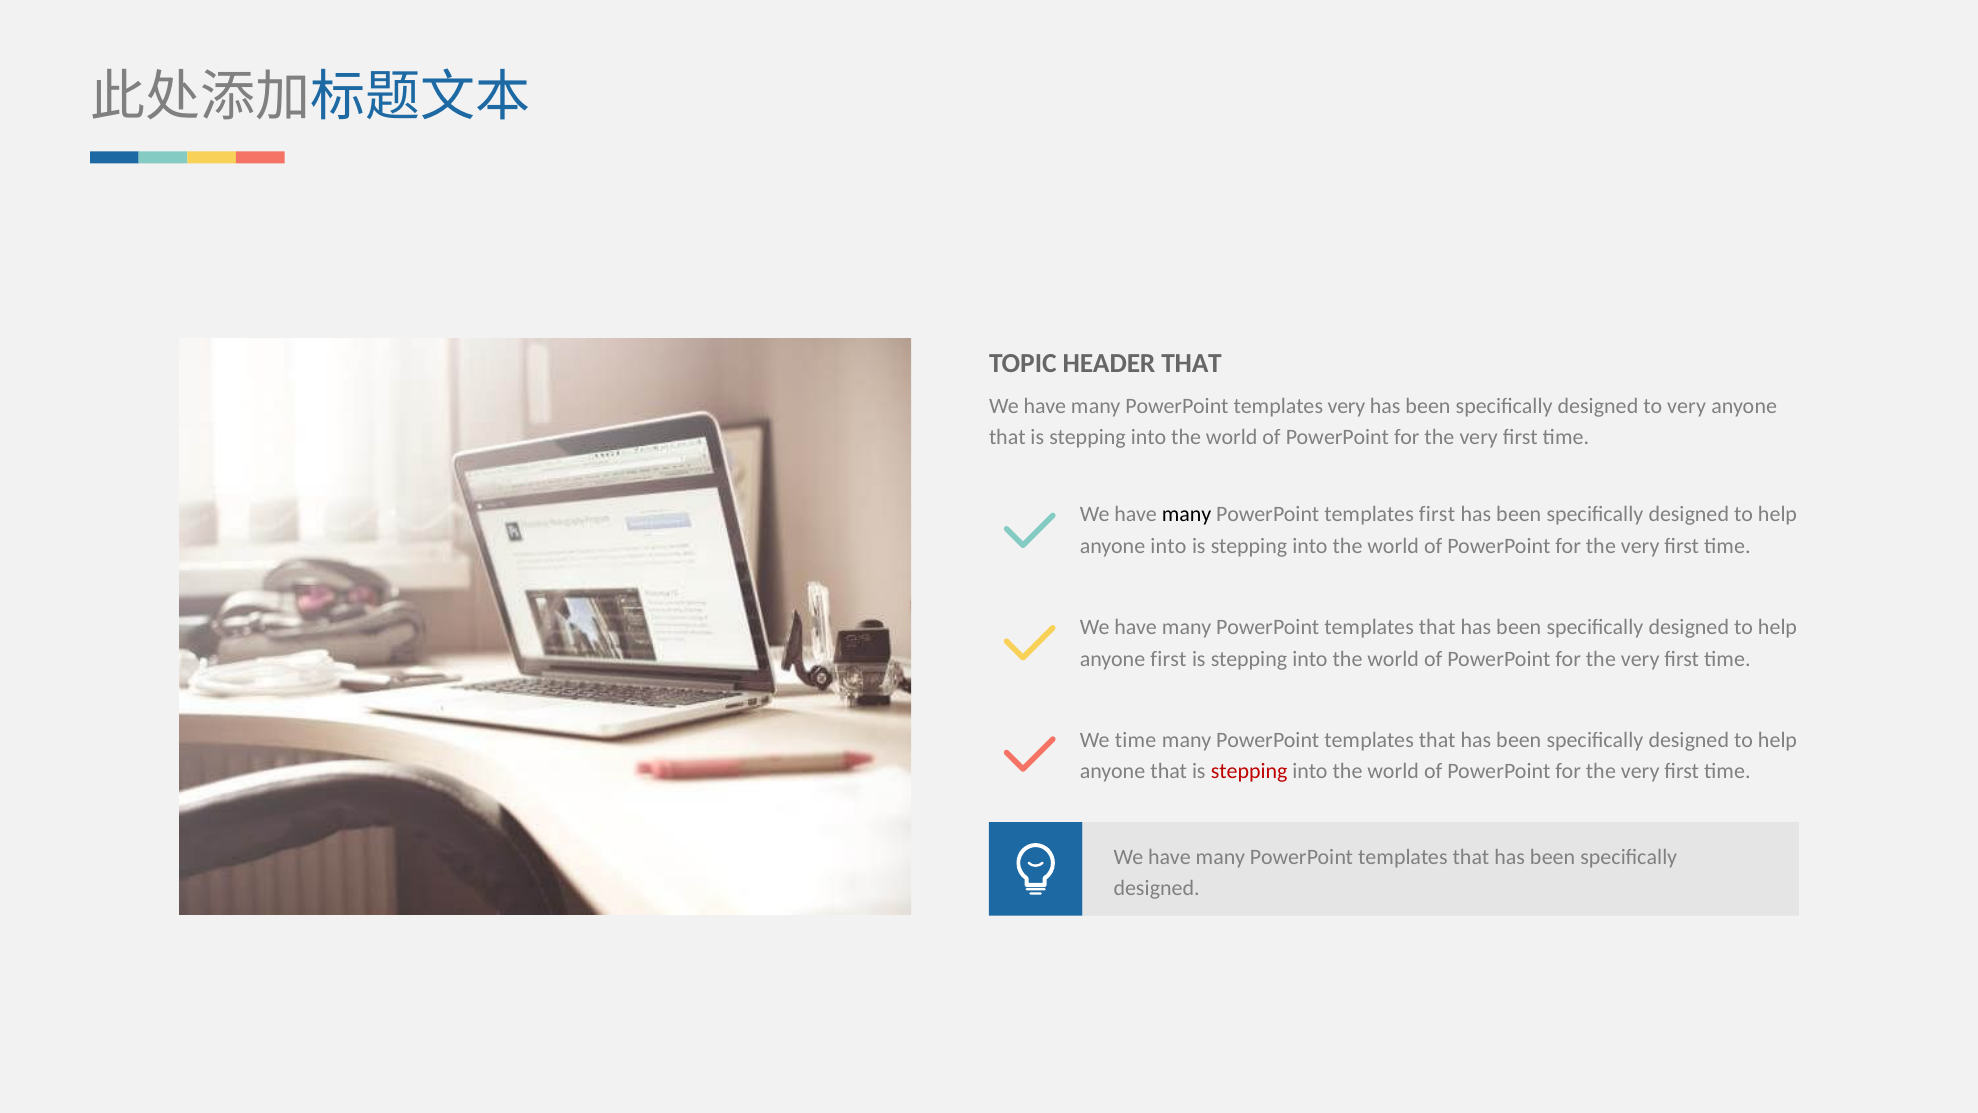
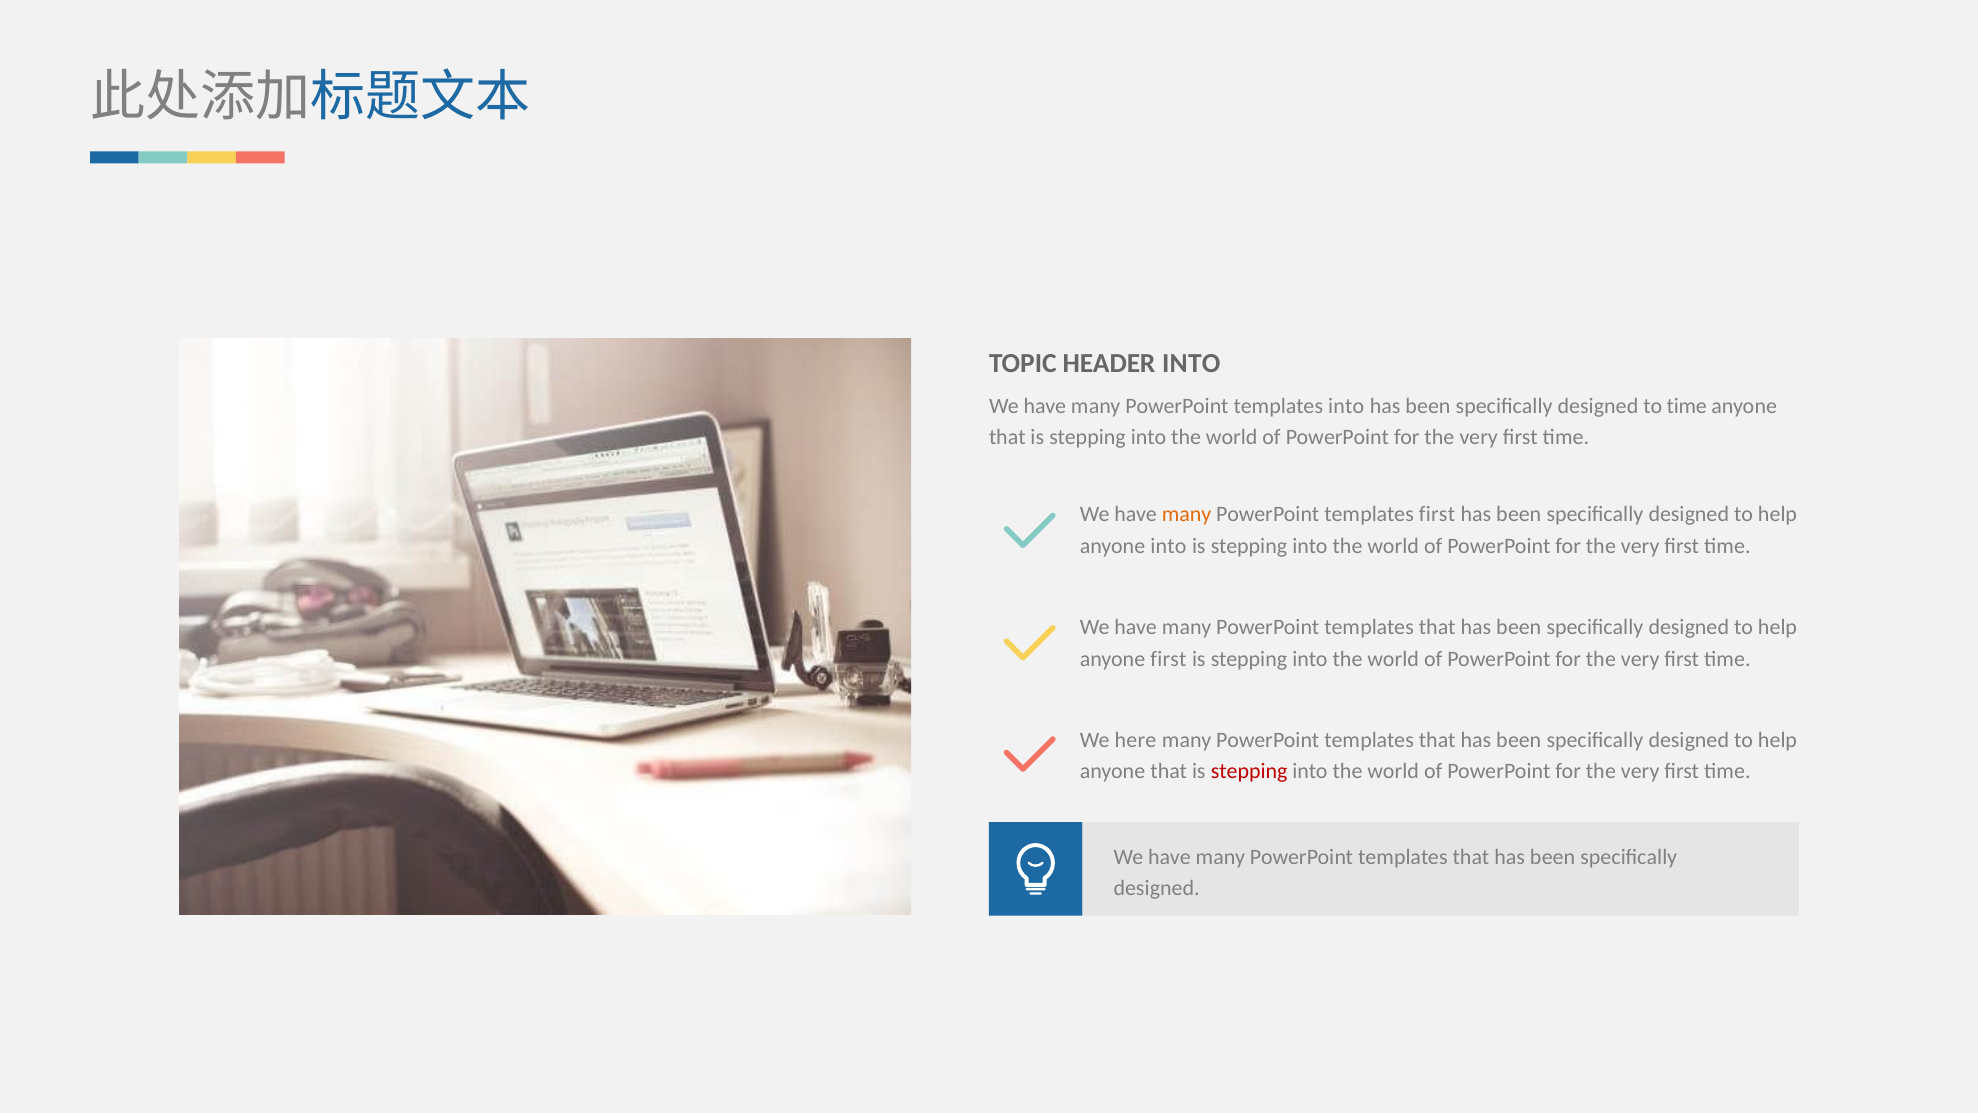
HEADER THAT: THAT -> INTO
templates very: very -> into
to very: very -> time
many at (1187, 515) colour: black -> orange
We time: time -> here
